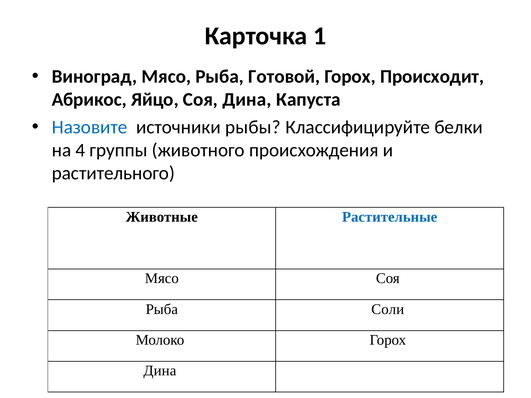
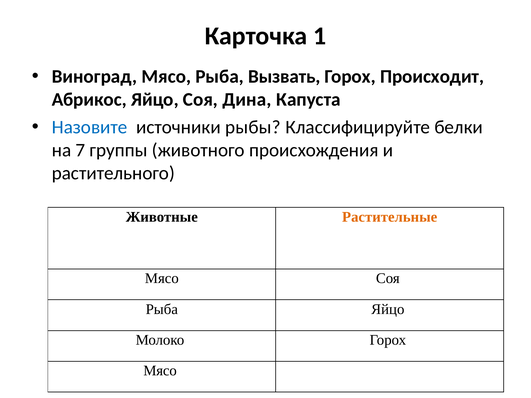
Готовой: Готовой -> Вызвать
4: 4 -> 7
Растительные colour: blue -> orange
Рыба Соли: Соли -> Яйцо
Дина at (160, 371): Дина -> Мясо
